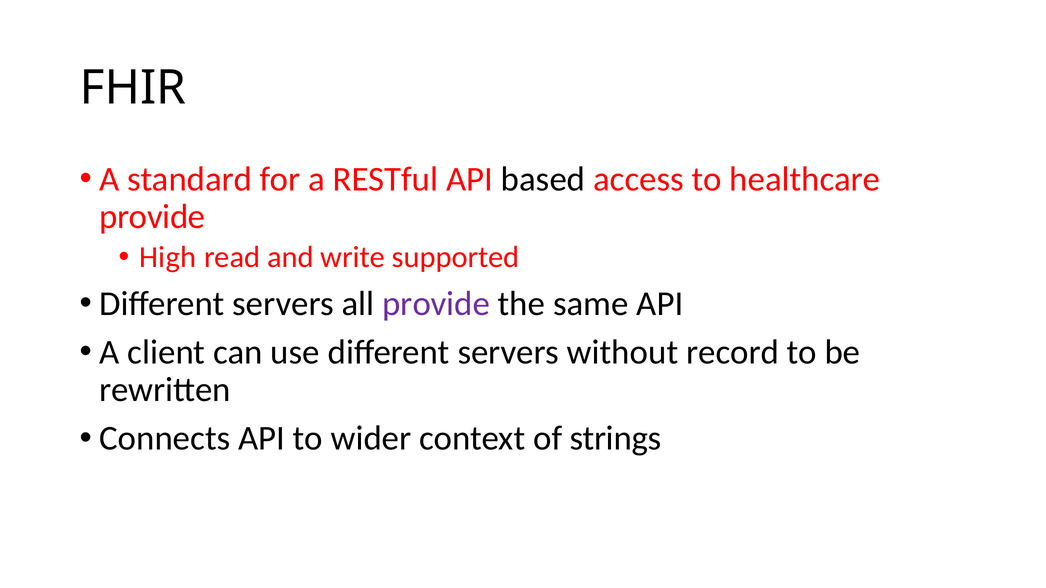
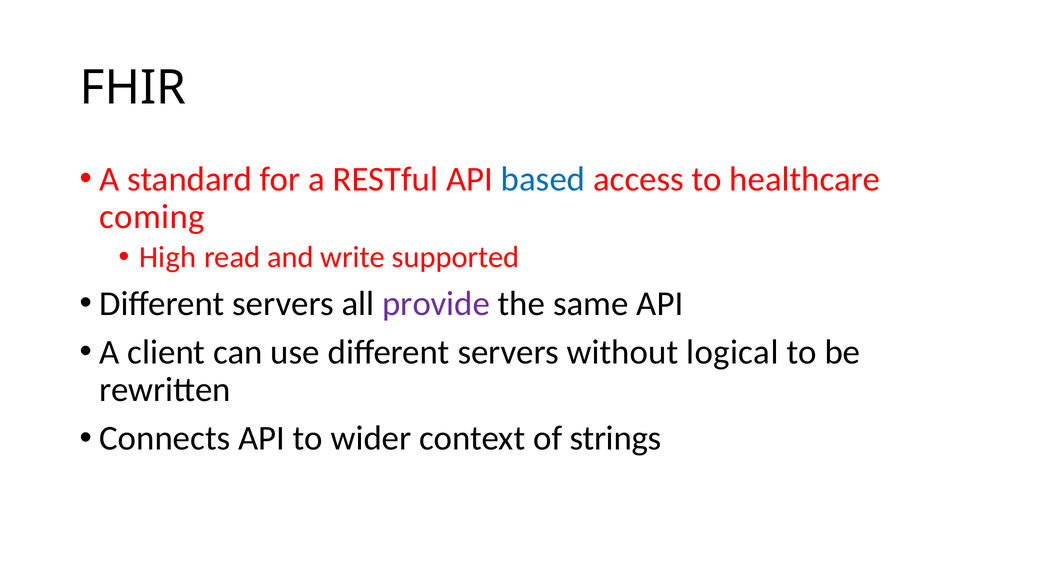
based colour: black -> blue
provide at (152, 217): provide -> coming
record: record -> logical
